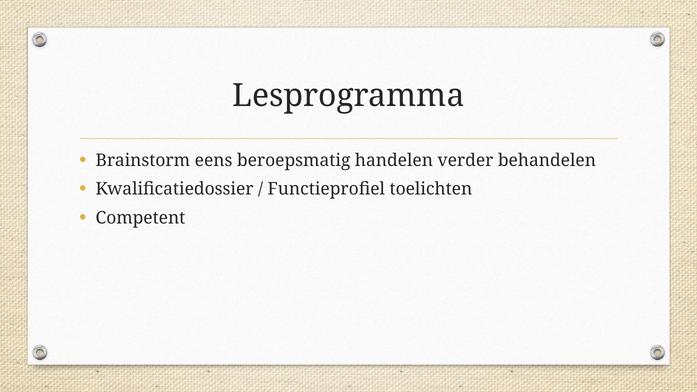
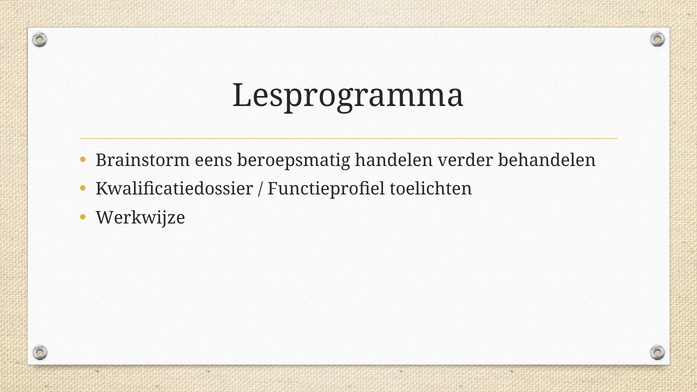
Competent: Competent -> Werkwijze
